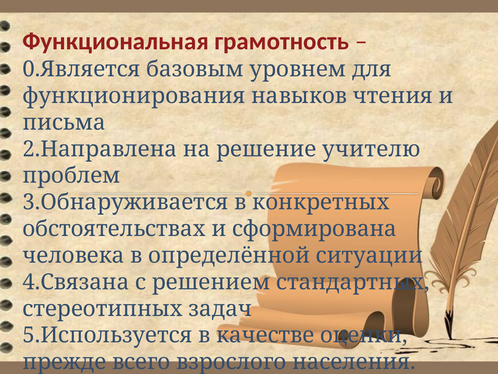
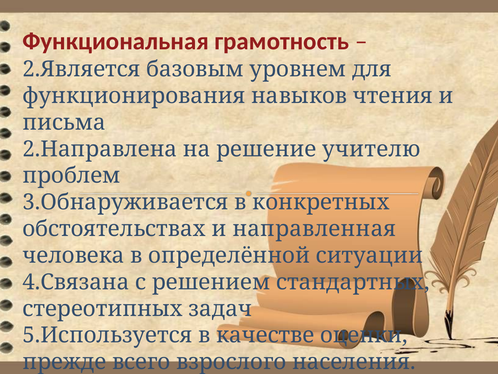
0.Является: 0.Является -> 2.Является
сформирована: сформирована -> направленная
